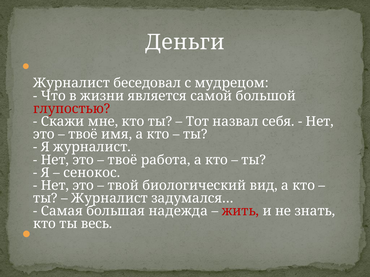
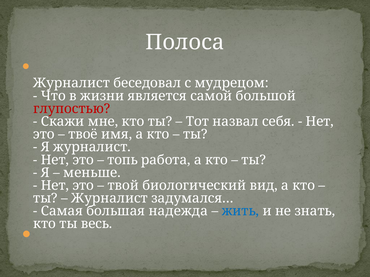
Деньги: Деньги -> Полоса
твоё at (122, 160): твоё -> топь
сенокос: сенокос -> меньше
жить colour: red -> blue
